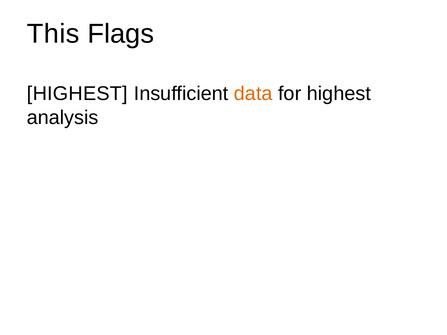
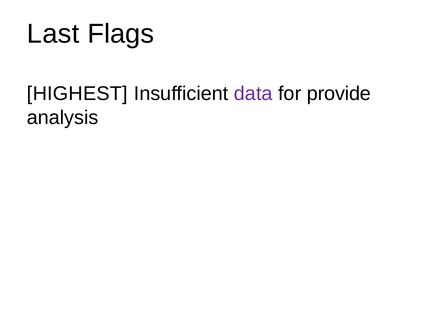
This: This -> Last
data colour: orange -> purple
for highest: highest -> provide
